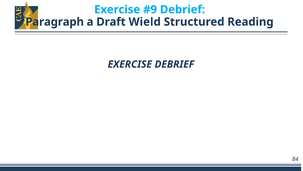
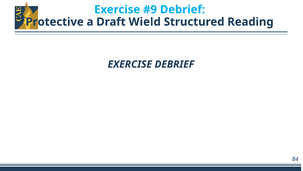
Paragraph: Paragraph -> Protective
